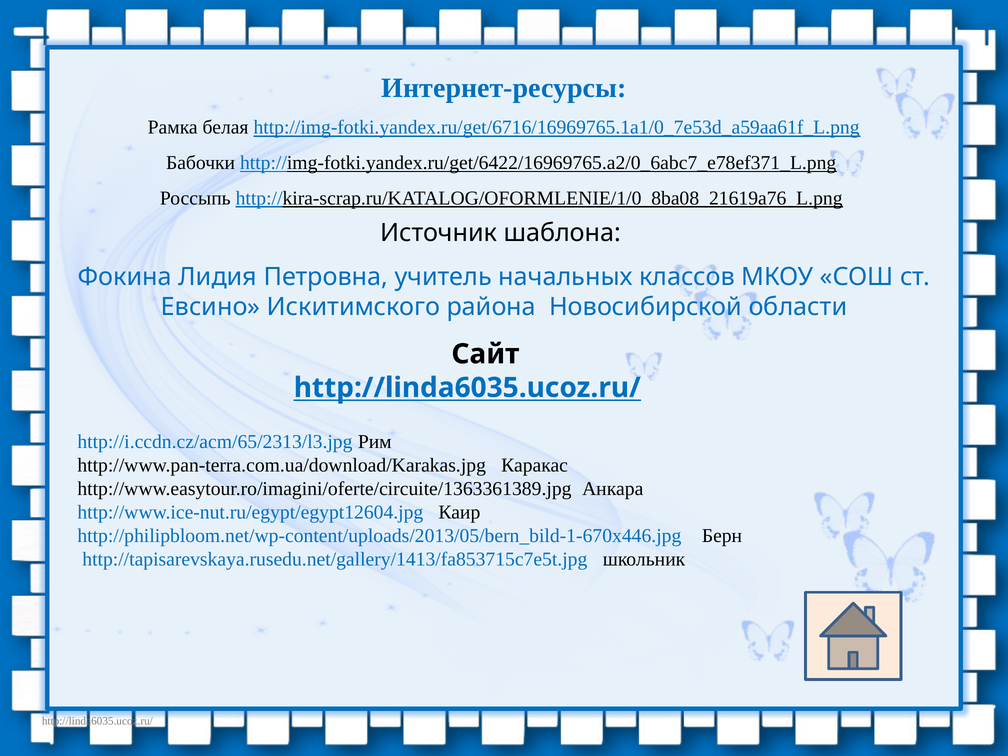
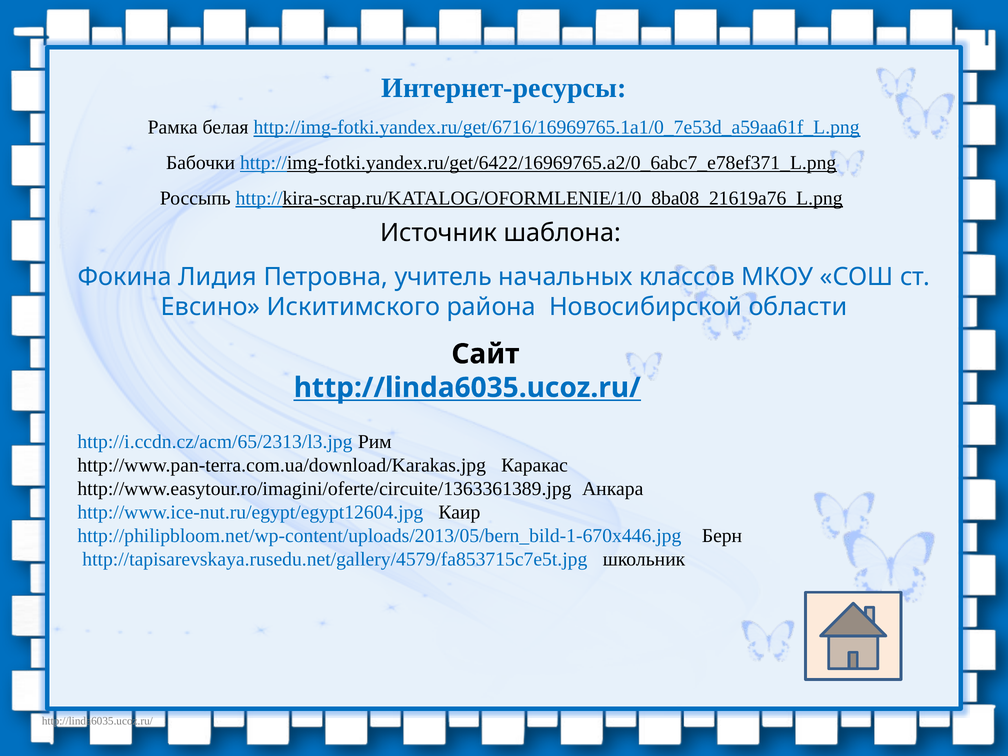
http://tapisarevskaya.rusedu.net/gallery/1413/fa853715c7e5t.jpg: http://tapisarevskaya.rusedu.net/gallery/1413/fa853715c7e5t.jpg -> http://tapisarevskaya.rusedu.net/gallery/4579/fa853715c7e5t.jpg
